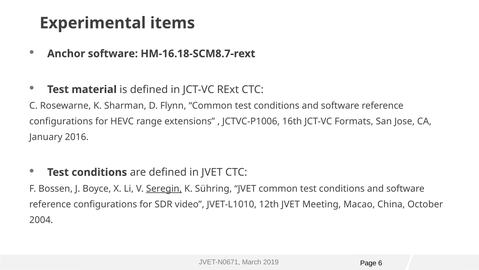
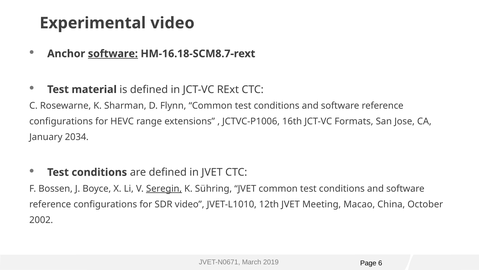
Experimental items: items -> video
software at (113, 54) underline: none -> present
2016: 2016 -> 2034
2004: 2004 -> 2002
